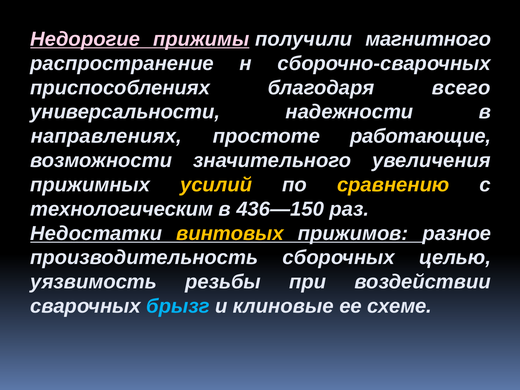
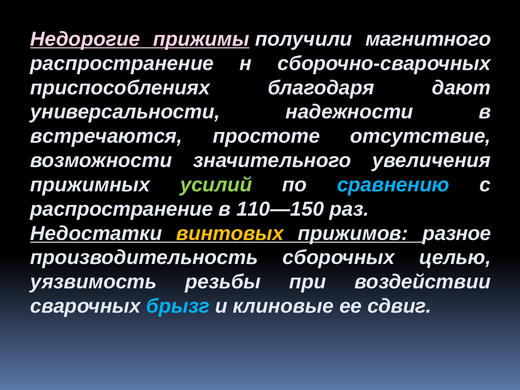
всего: всего -> дают
направлениях: направлениях -> встречаются
работающие: работающие -> отсутствие
усилий colour: yellow -> light green
сравнению colour: yellow -> light blue
технологическим at (122, 209): технологическим -> распространение
436—150: 436—150 -> 110—150
схеме: схеме -> сдвиг
